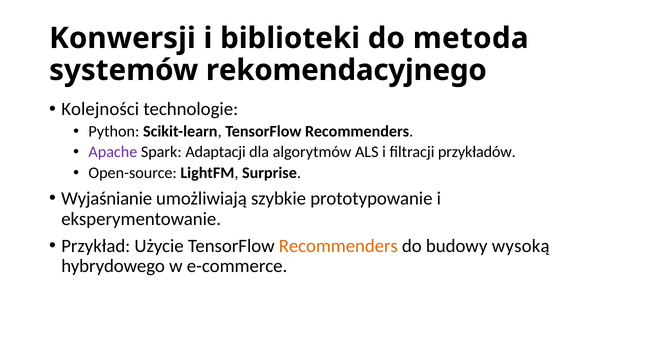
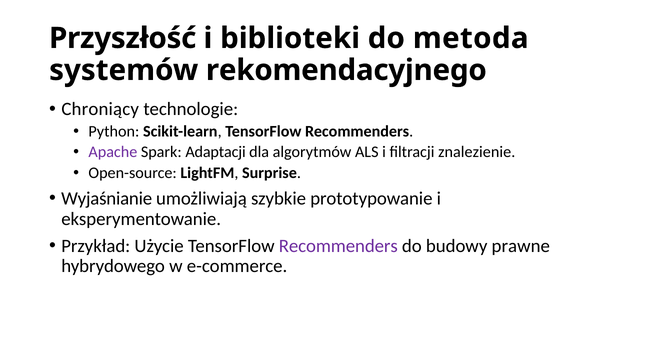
Konwersji: Konwersji -> Przyszłość
Kolejności: Kolejności -> Chroniący
przykładów: przykładów -> znalezienie
Recommenders at (338, 246) colour: orange -> purple
wysoką: wysoką -> prawne
